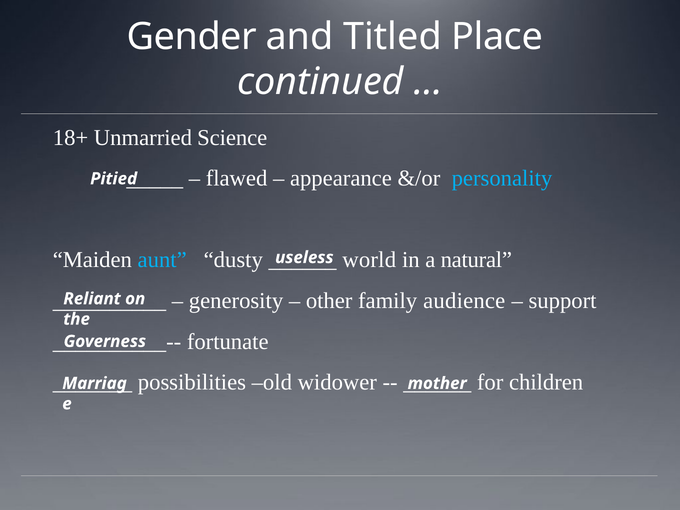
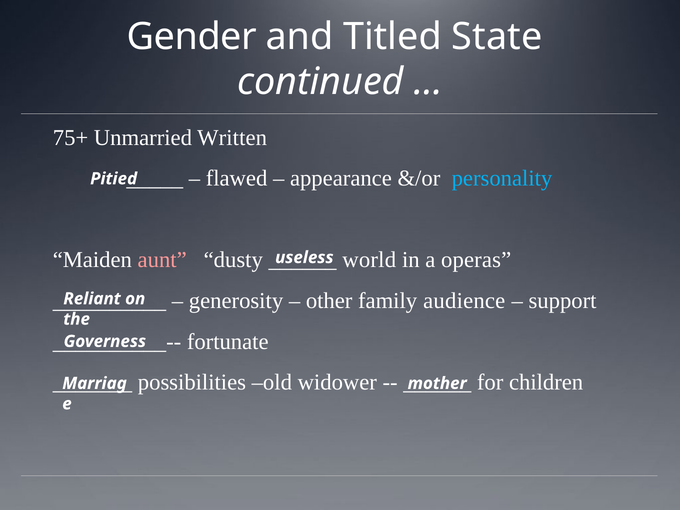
Place: Place -> State
18+: 18+ -> 75+
Science: Science -> Written
aunt colour: light blue -> pink
natural: natural -> operas
